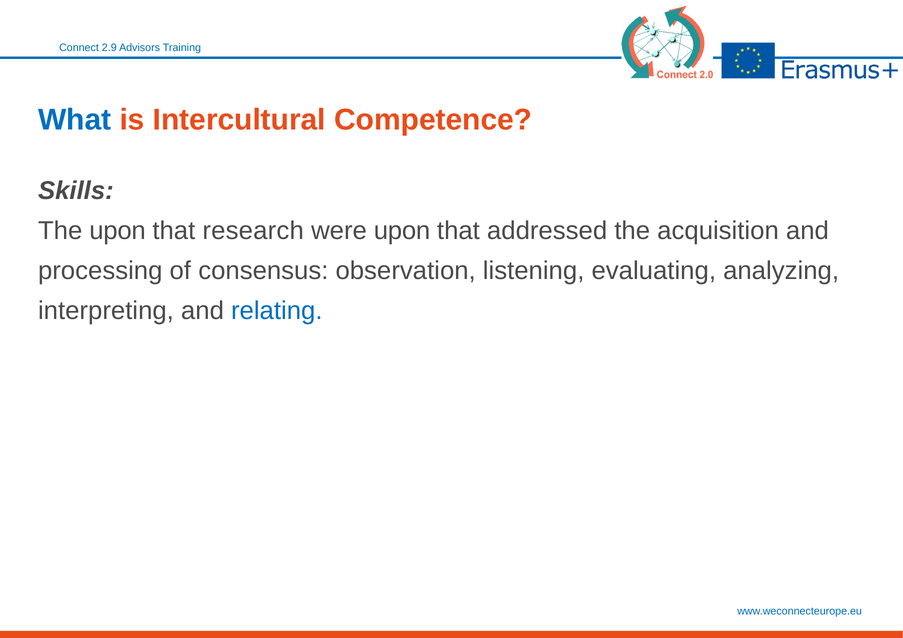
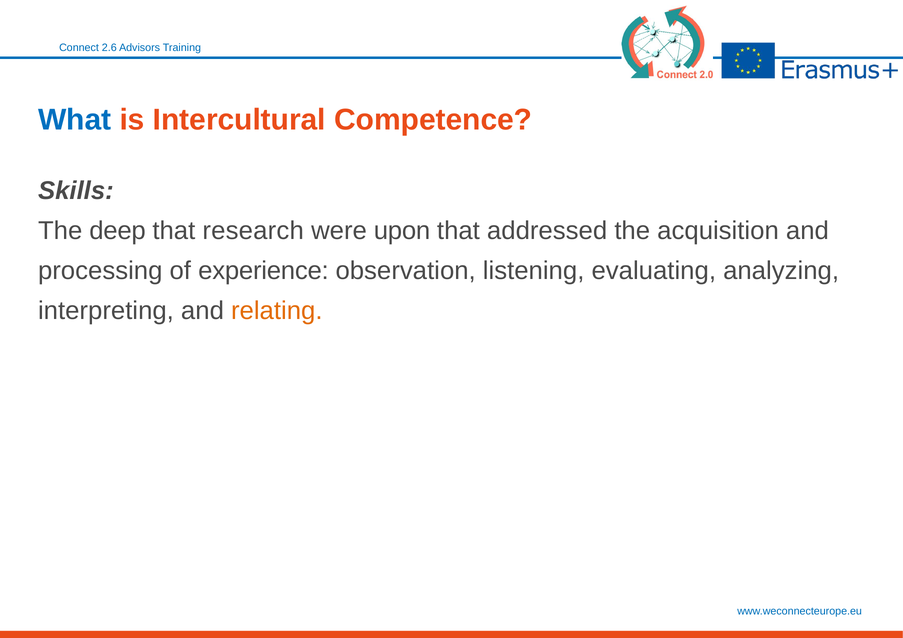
2.9: 2.9 -> 2.6
The upon: upon -> deep
consensus: consensus -> experience
relating colour: blue -> orange
